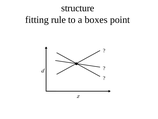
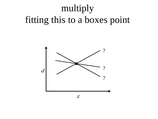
structure: structure -> multiply
rule: rule -> this
